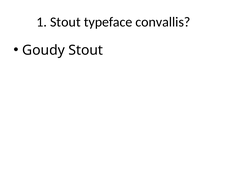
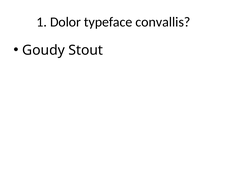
1 Stout: Stout -> Dolor
